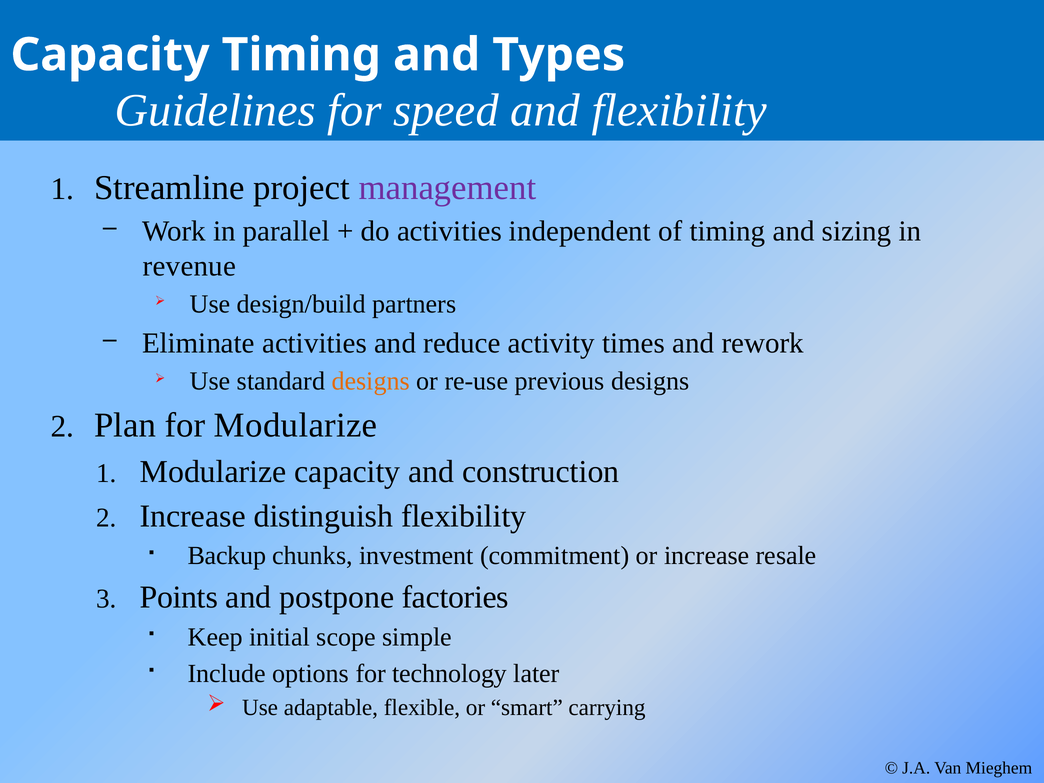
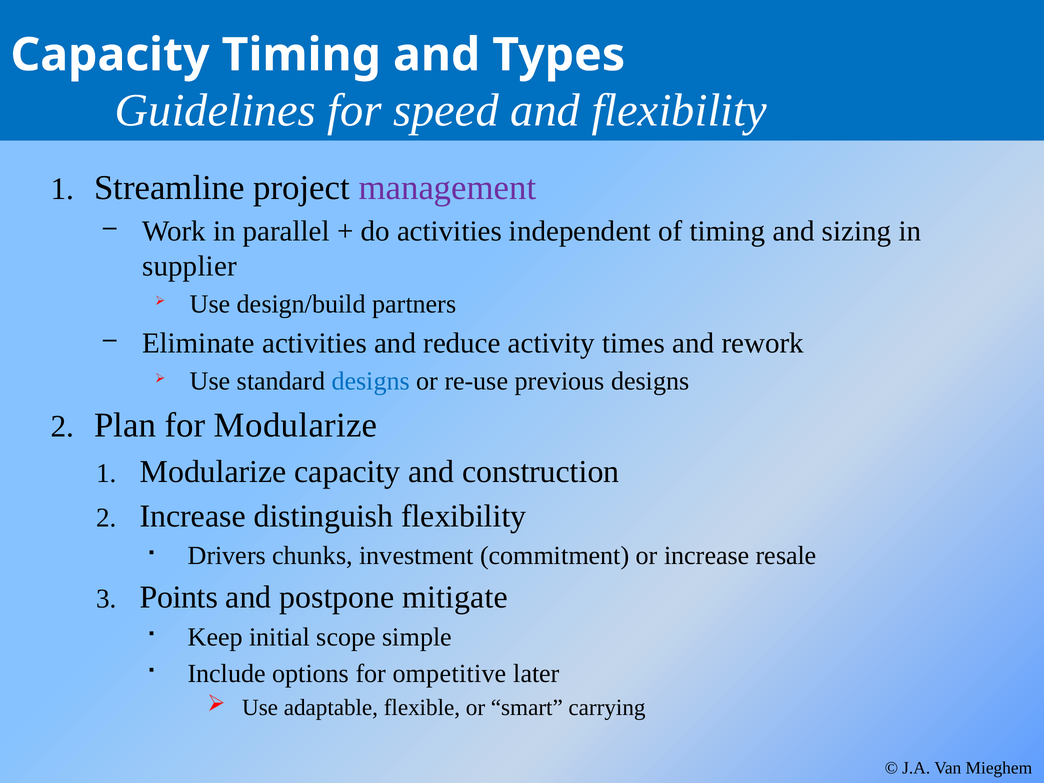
revenue: revenue -> supplier
designs at (371, 381) colour: orange -> blue
Backup: Backup -> Drivers
factories: factories -> mitigate
technology: technology -> ompetitive
